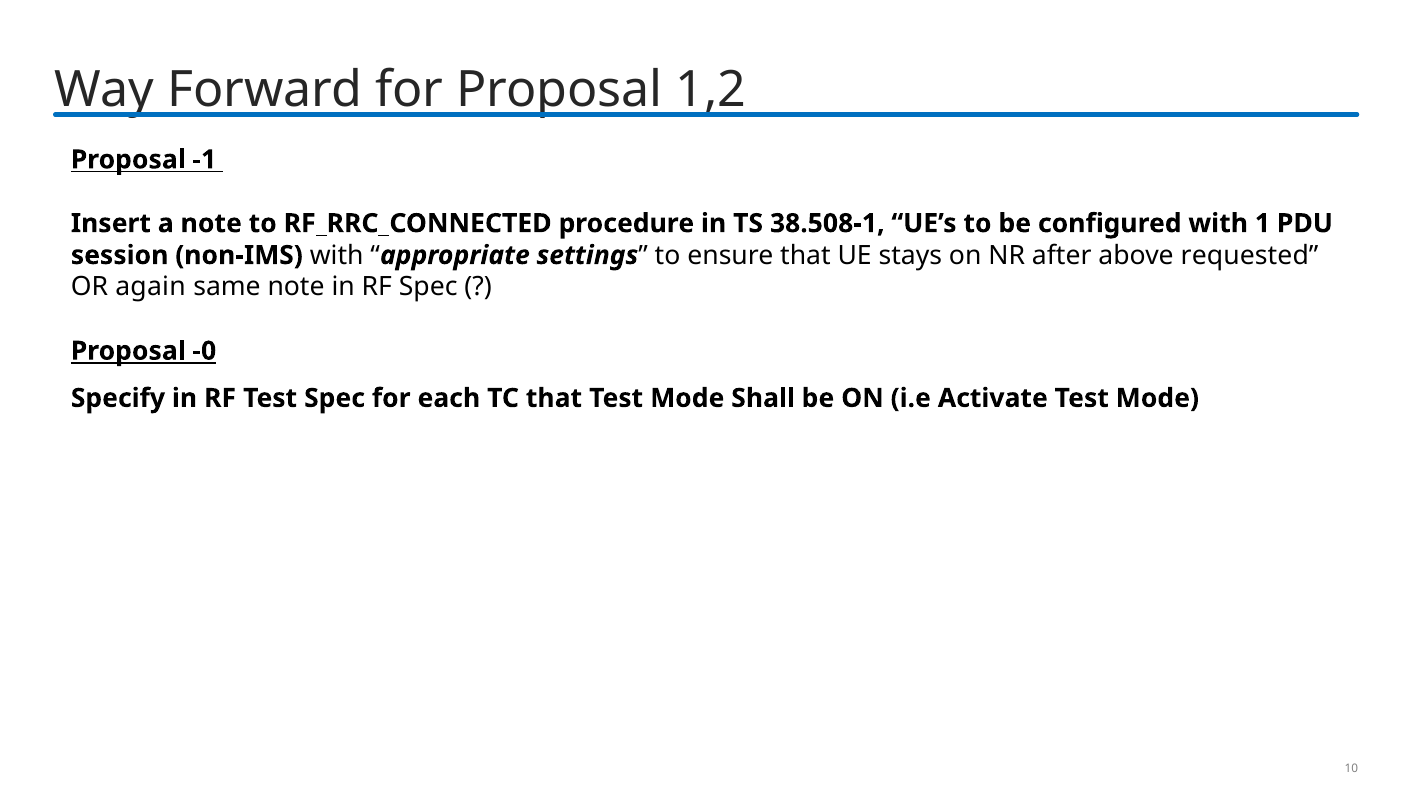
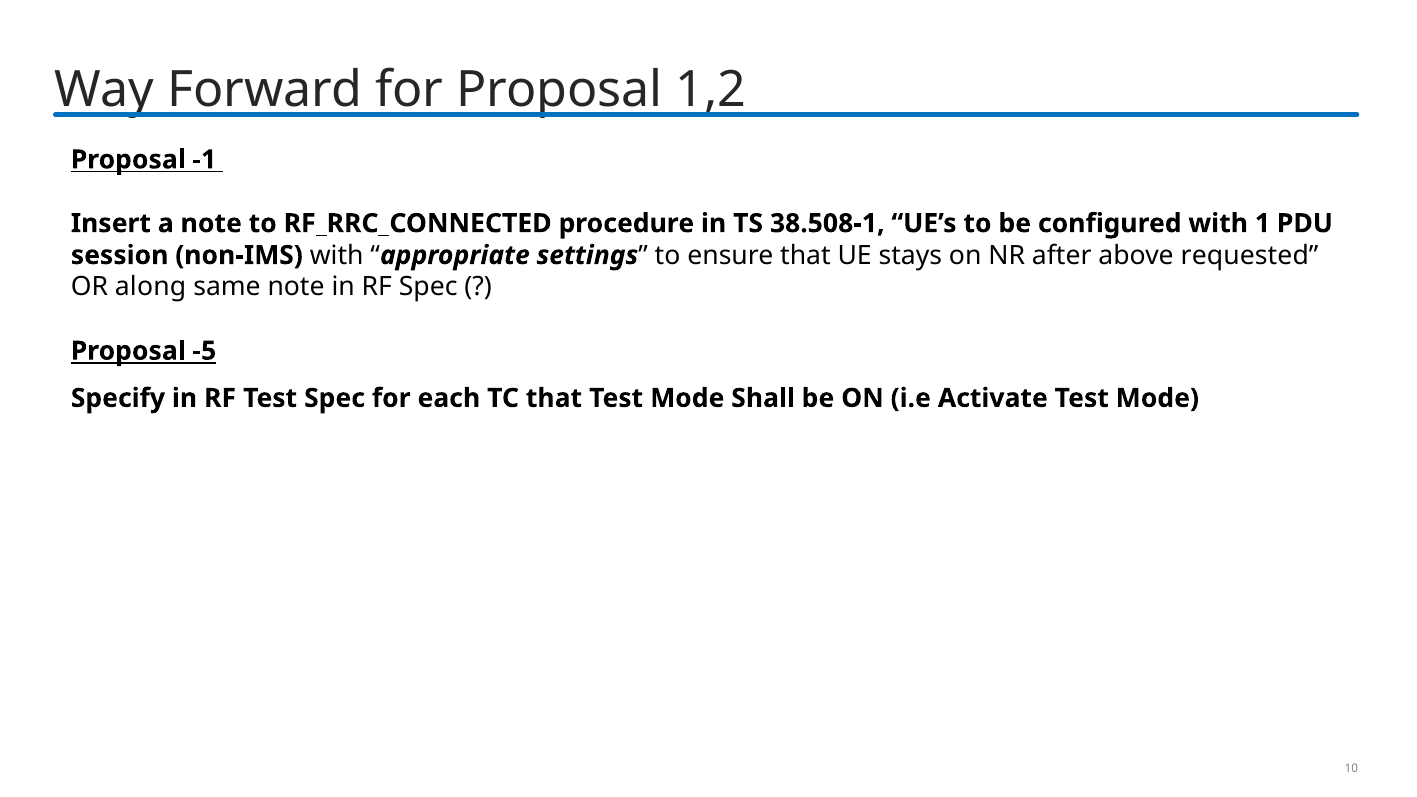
again: again -> along
-0: -0 -> -5
